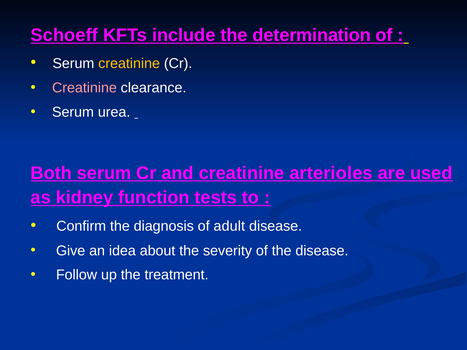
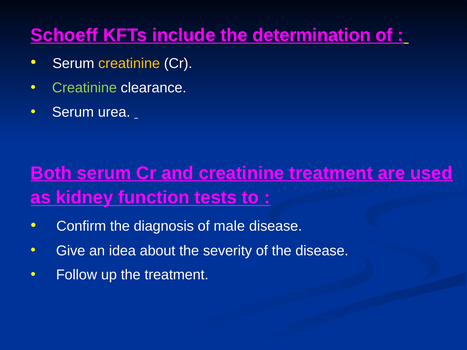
Creatinine at (84, 88) colour: pink -> light green
creatinine arterioles: arterioles -> treatment
adult: adult -> male
